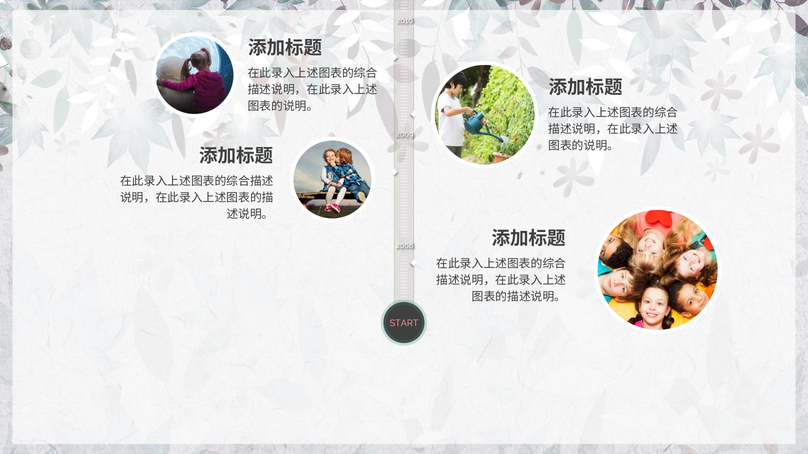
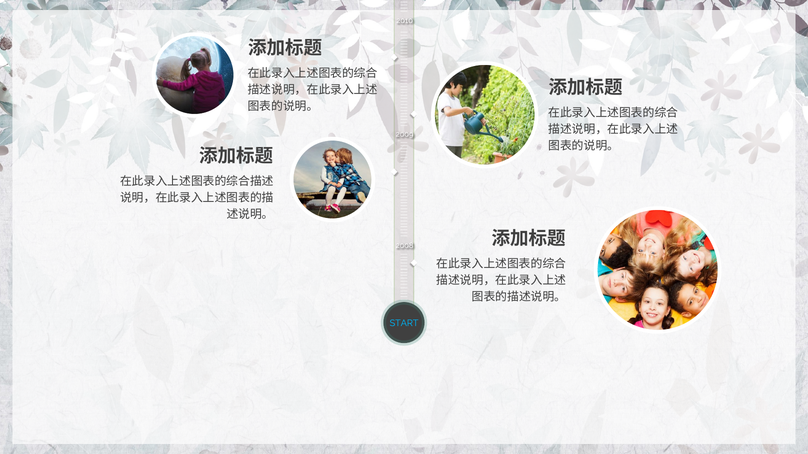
START colour: pink -> light blue
